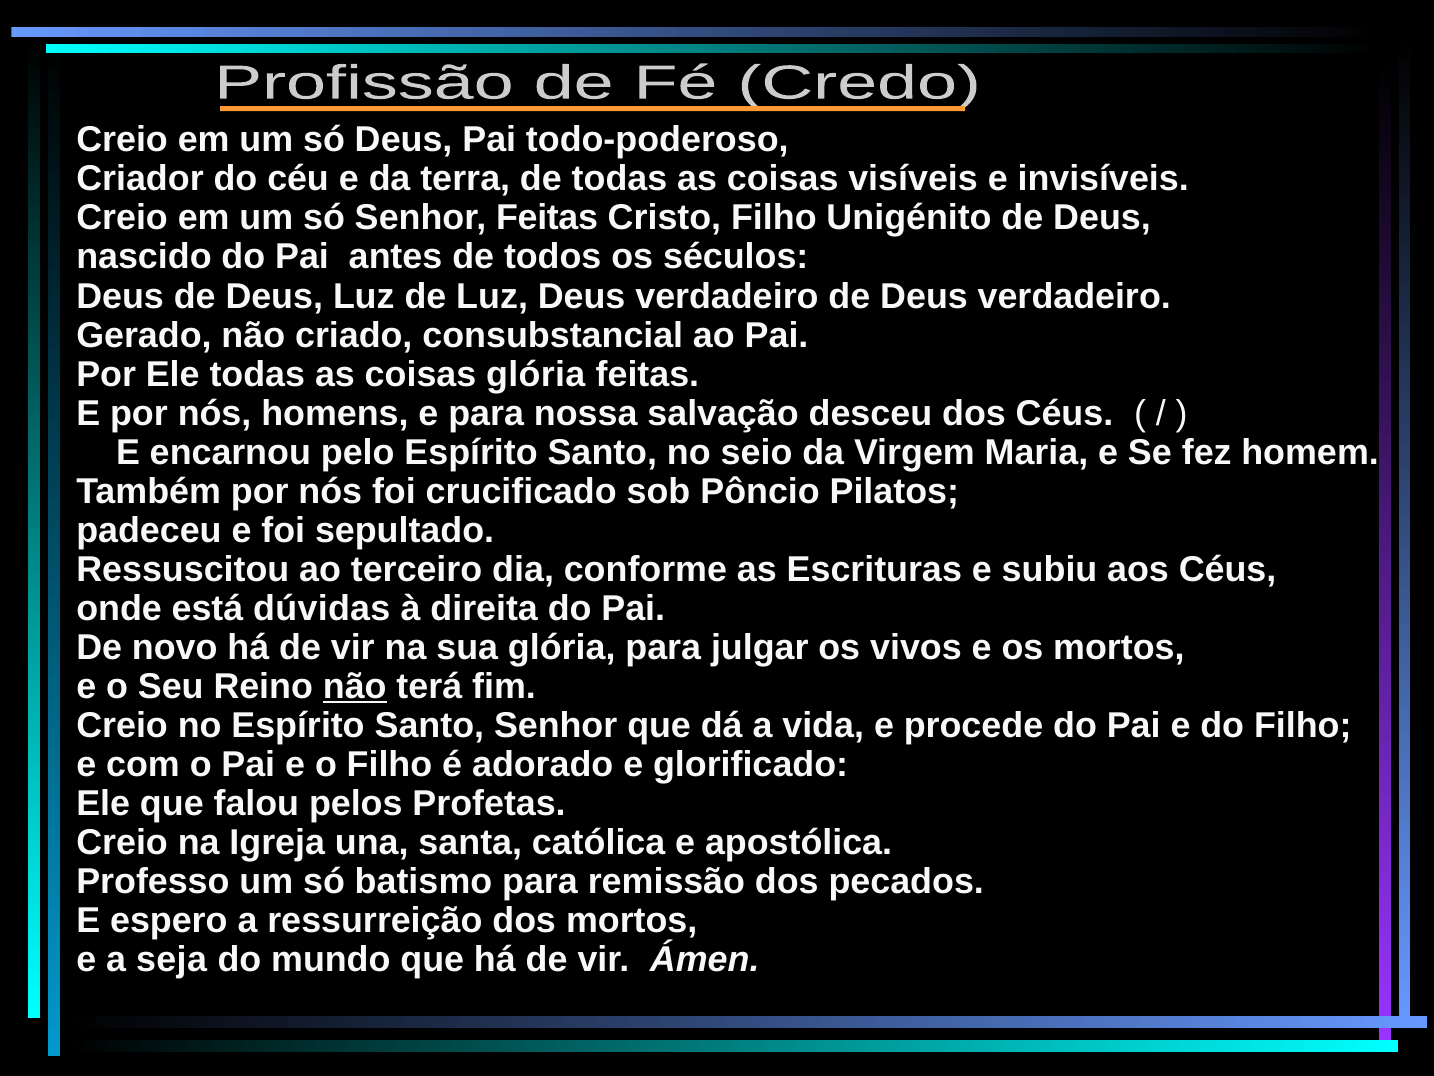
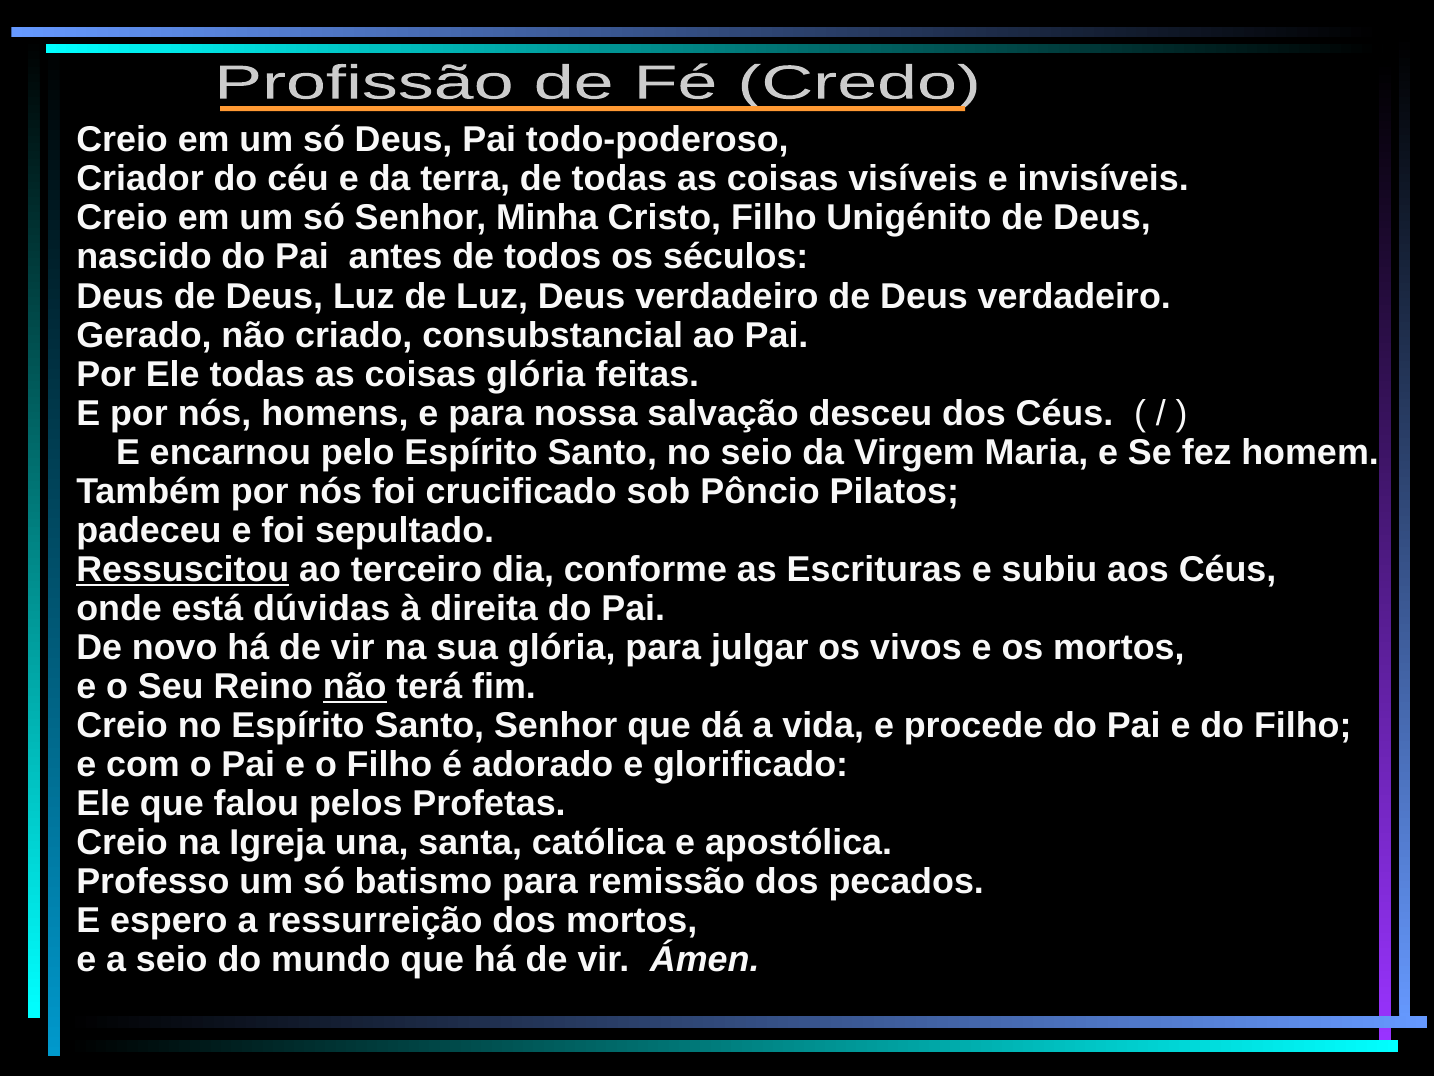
Senhor Feitas: Feitas -> Minha
Ressuscitou underline: none -> present
a seja: seja -> seio
